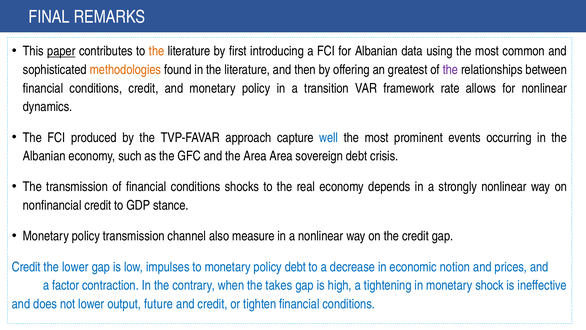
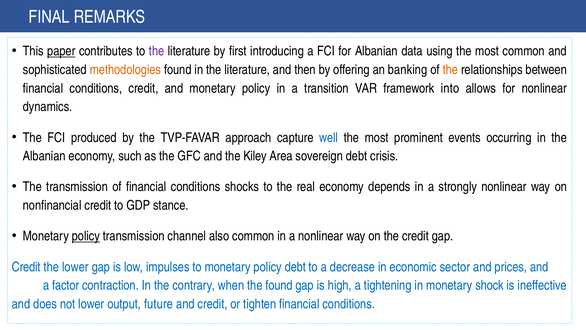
the at (157, 51) colour: orange -> purple
greatest: greatest -> banking
the at (450, 70) colour: purple -> orange
rate: rate -> into
the Area: Area -> Kiley
policy at (86, 236) underline: none -> present
also measure: measure -> common
notion: notion -> sector
the takes: takes -> found
